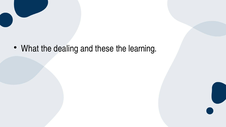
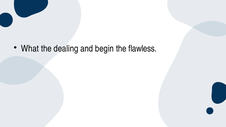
these: these -> begin
learning: learning -> flawless
